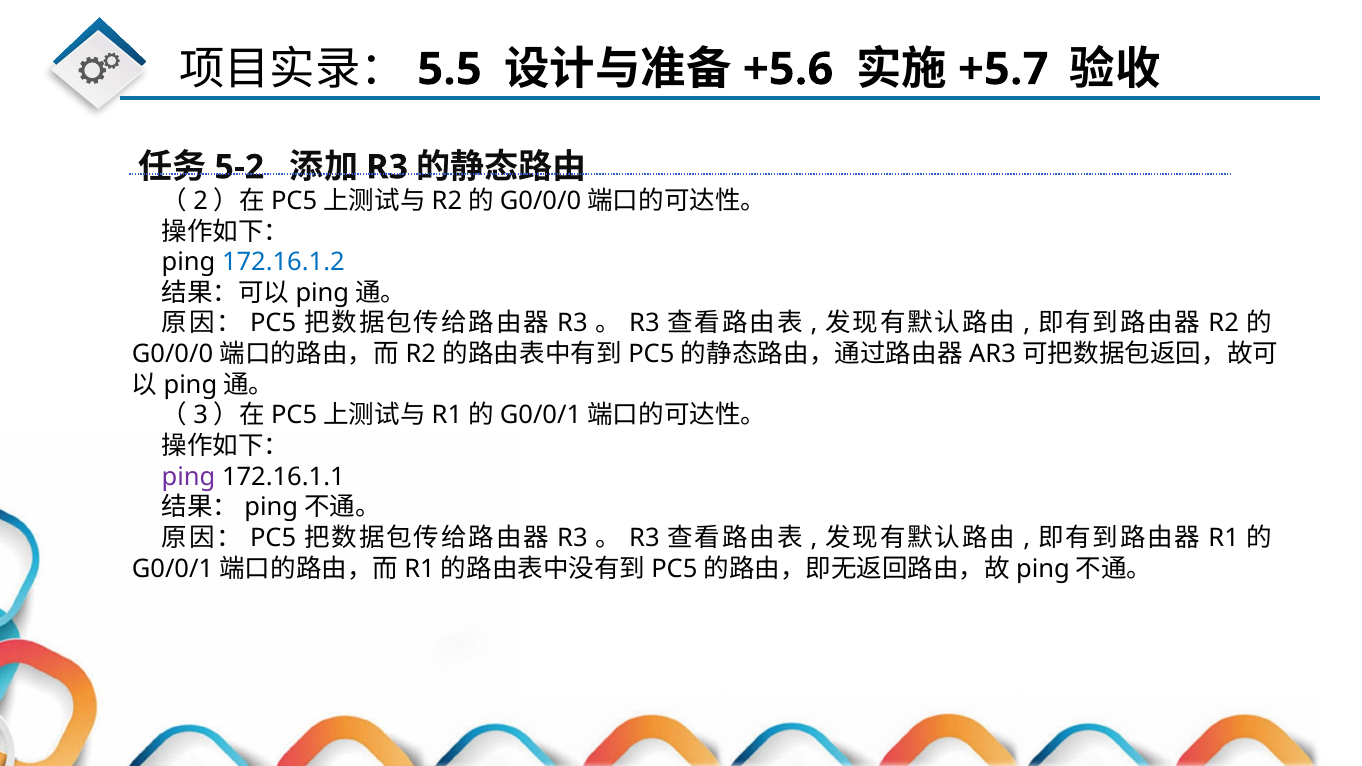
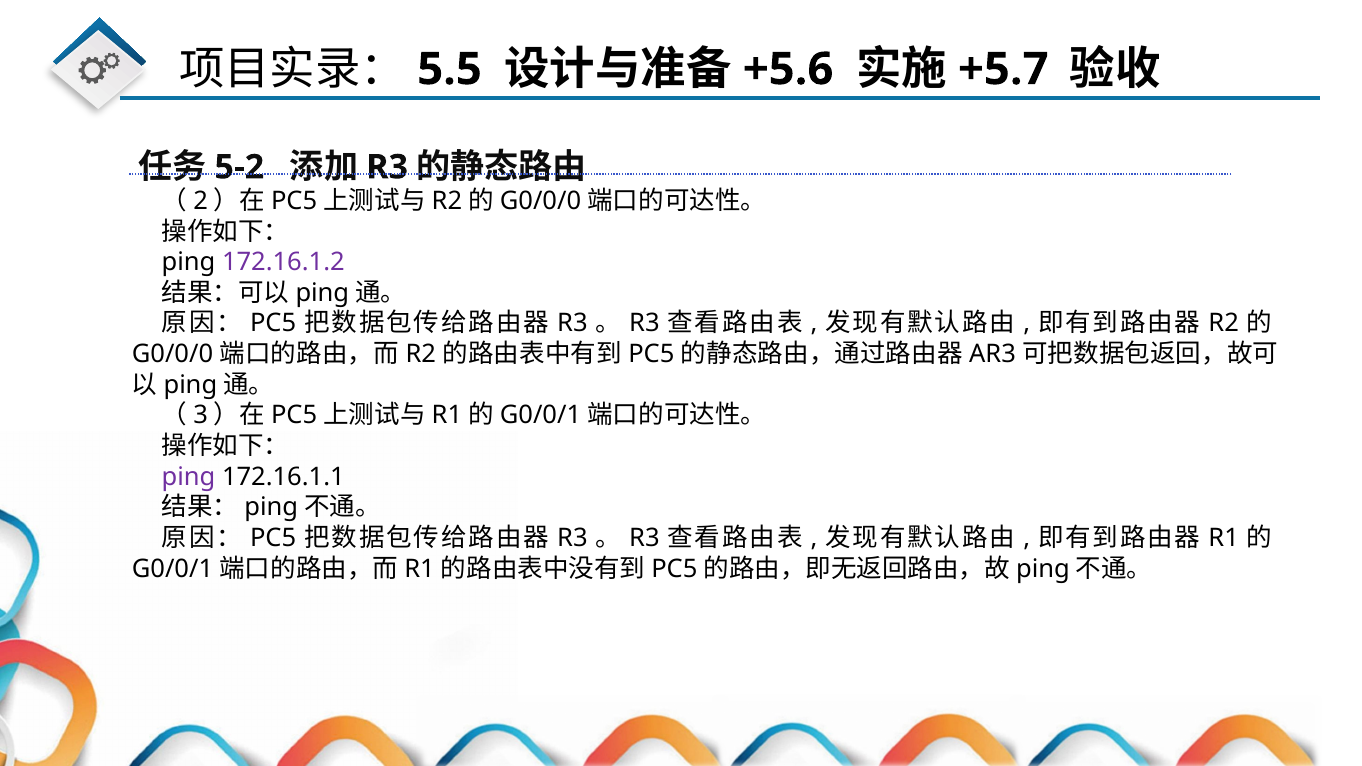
172.16.1.2 colour: blue -> purple
